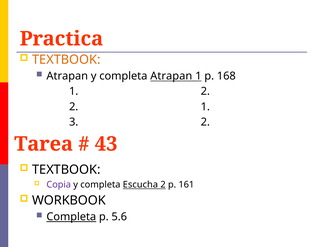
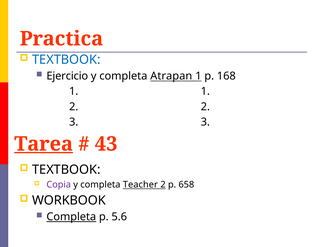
TEXTBOOK at (66, 60) colour: orange -> blue
Atrapan at (67, 76): Atrapan -> Ejercicio
1 2: 2 -> 1
2 1: 1 -> 2
3 2: 2 -> 3
Tarea underline: none -> present
Escucha: Escucha -> Teacher
161: 161 -> 658
